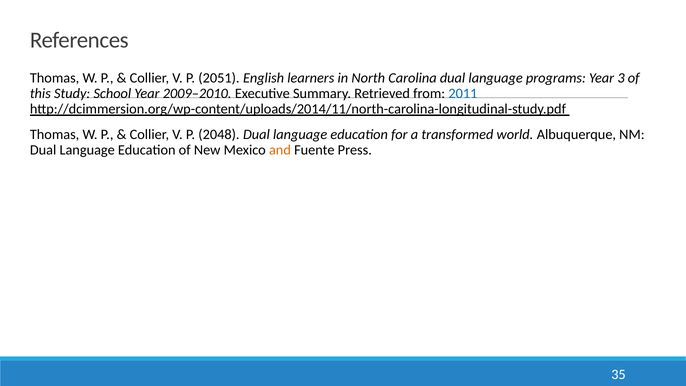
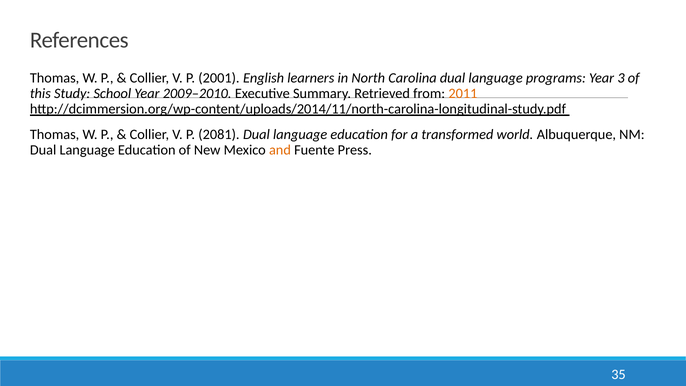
2051: 2051 -> 2001
2011 colour: blue -> orange
2048: 2048 -> 2081
